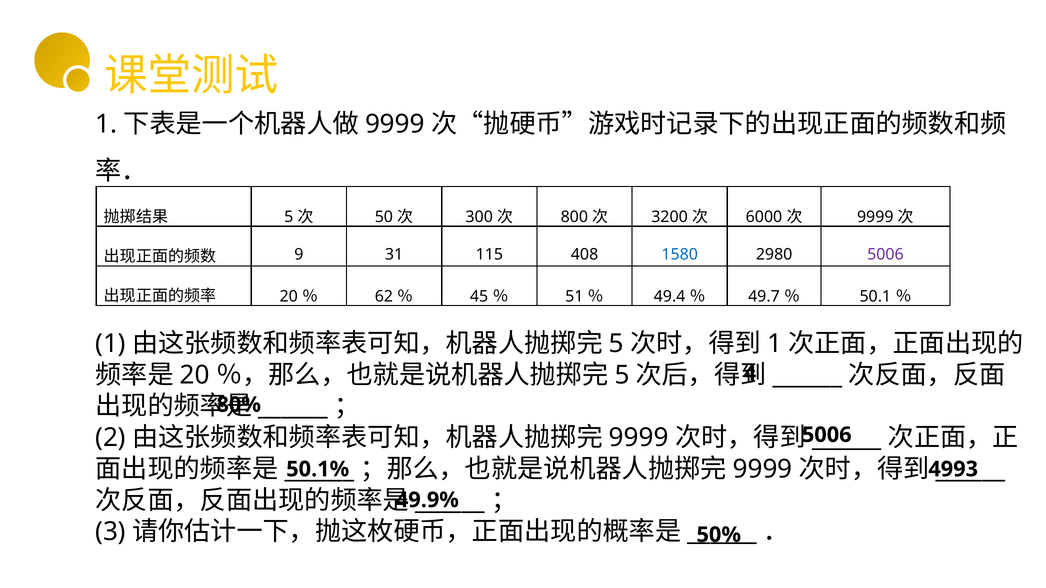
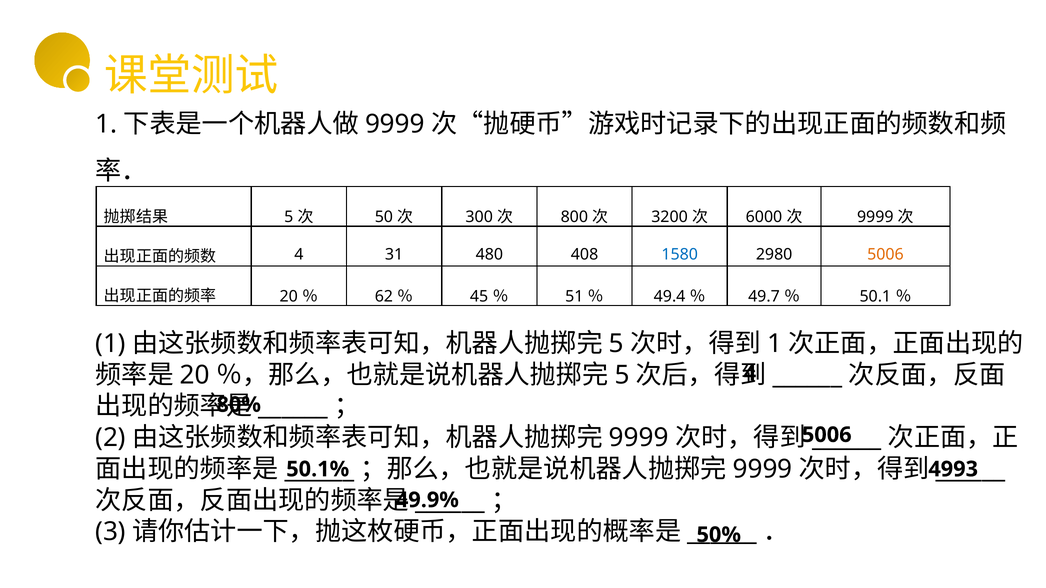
9 at (299, 254): 9 -> 4
115: 115 -> 480
5006 at (885, 254) colour: purple -> orange
